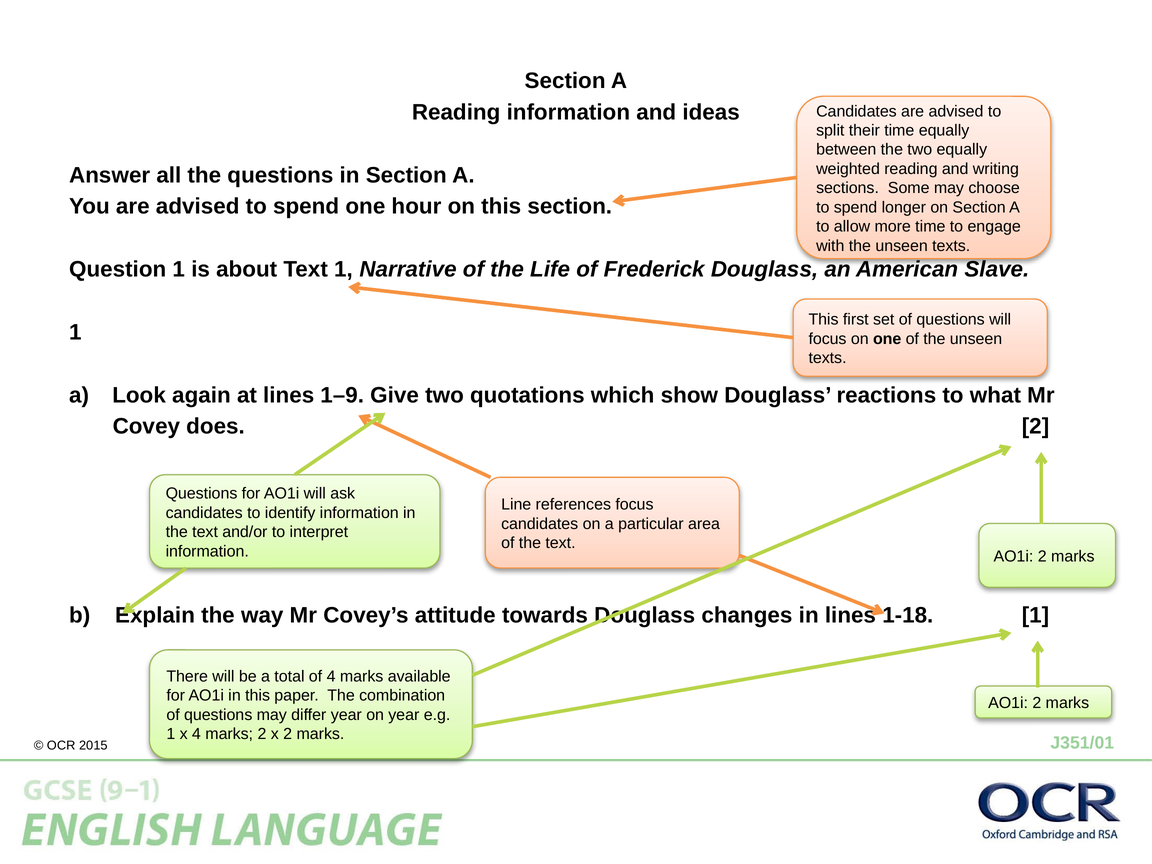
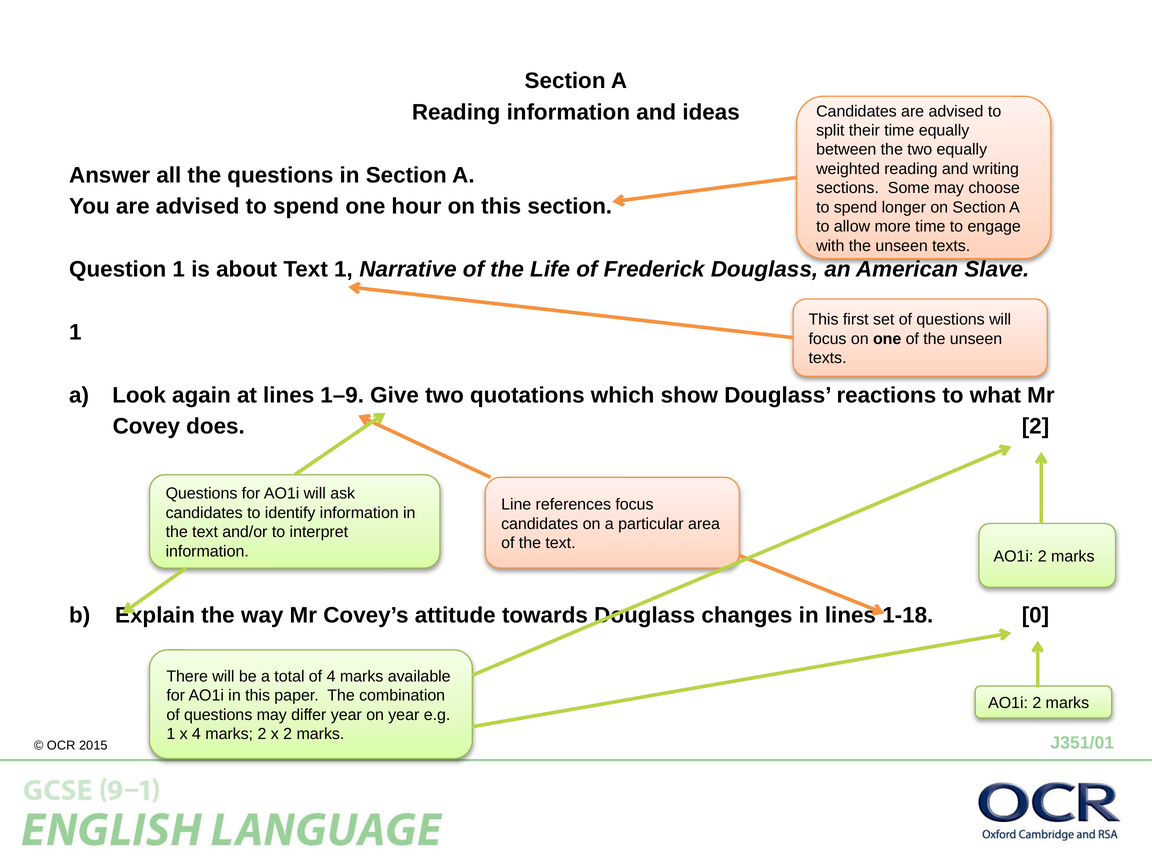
1-18 1: 1 -> 0
